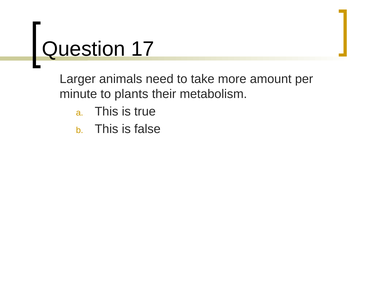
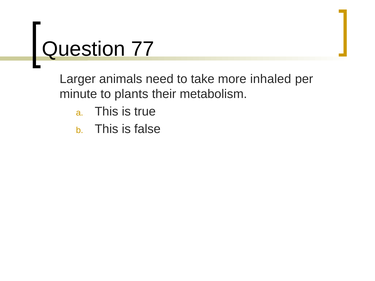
17: 17 -> 77
amount: amount -> inhaled
